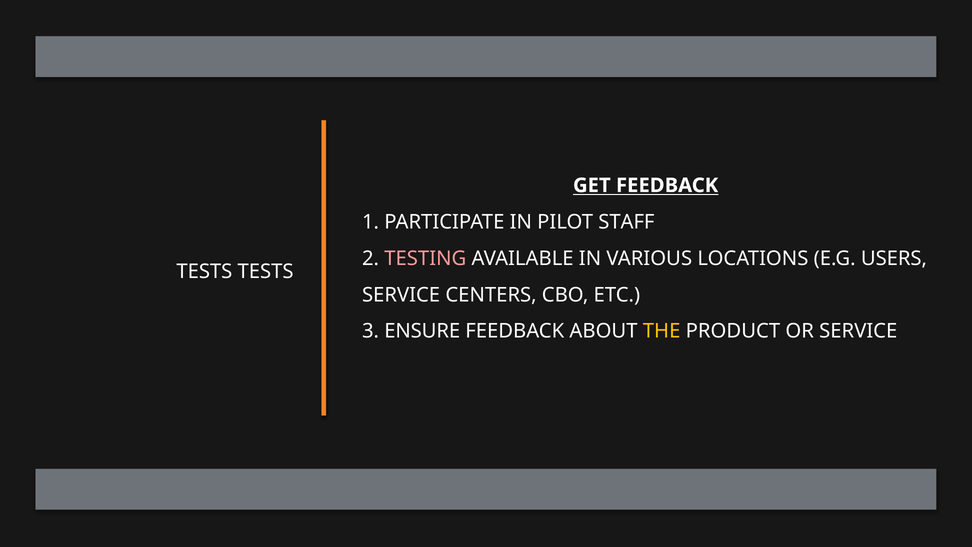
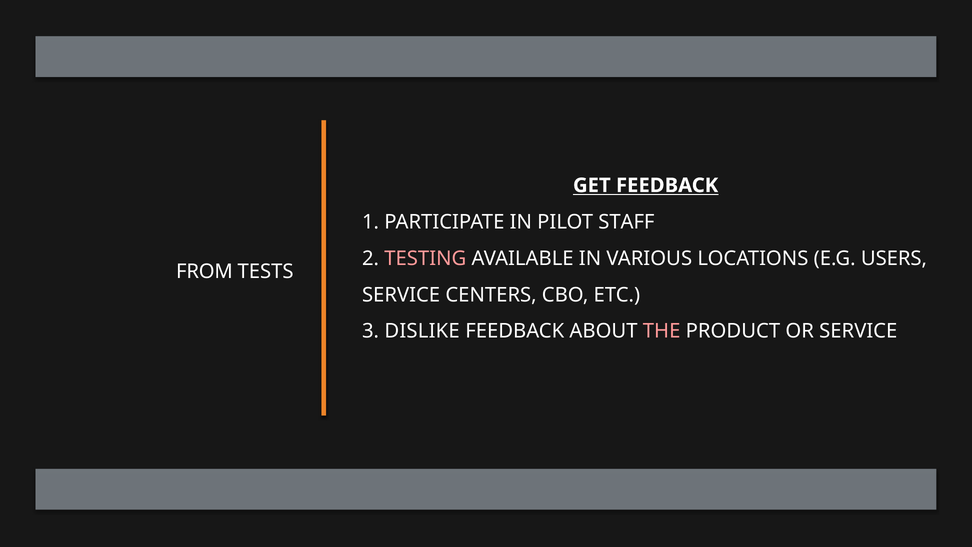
TESTS at (204, 272): TESTS -> FROM
ENSURE: ENSURE -> DISLIKE
THE colour: yellow -> pink
